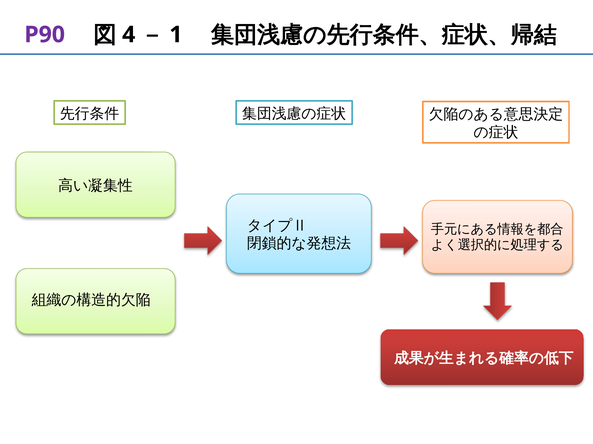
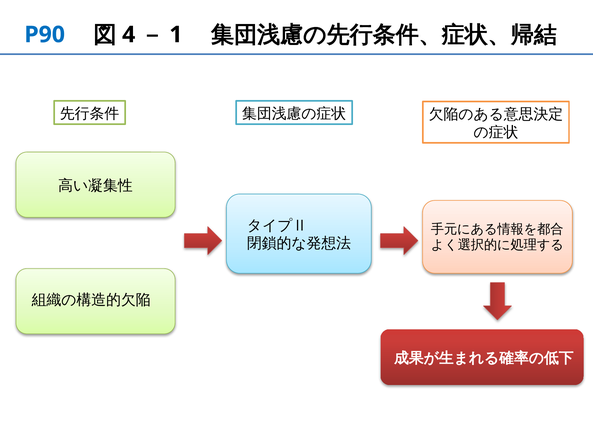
P90 colour: purple -> blue
